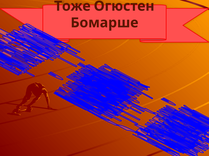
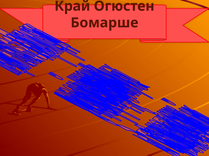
Тоже: Тоже -> Край
